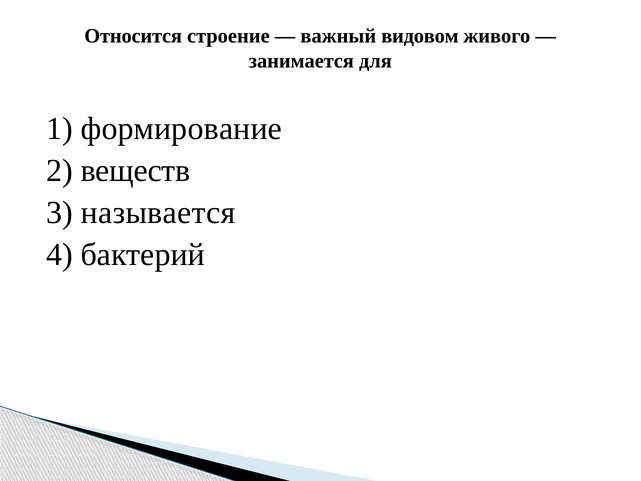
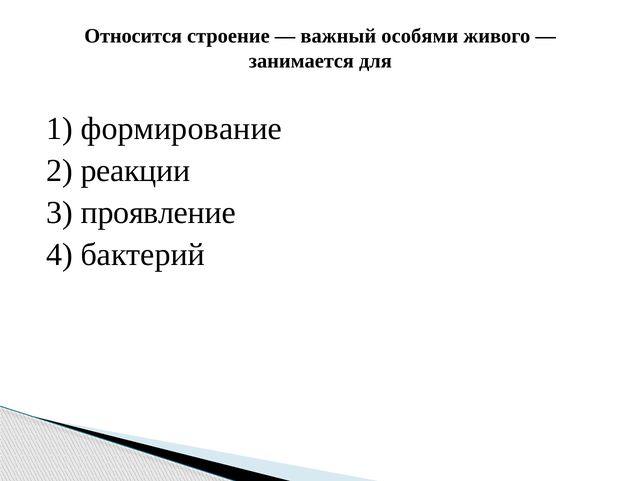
видовом: видовом -> особями
веществ: веществ -> реакции
называется: называется -> проявление
